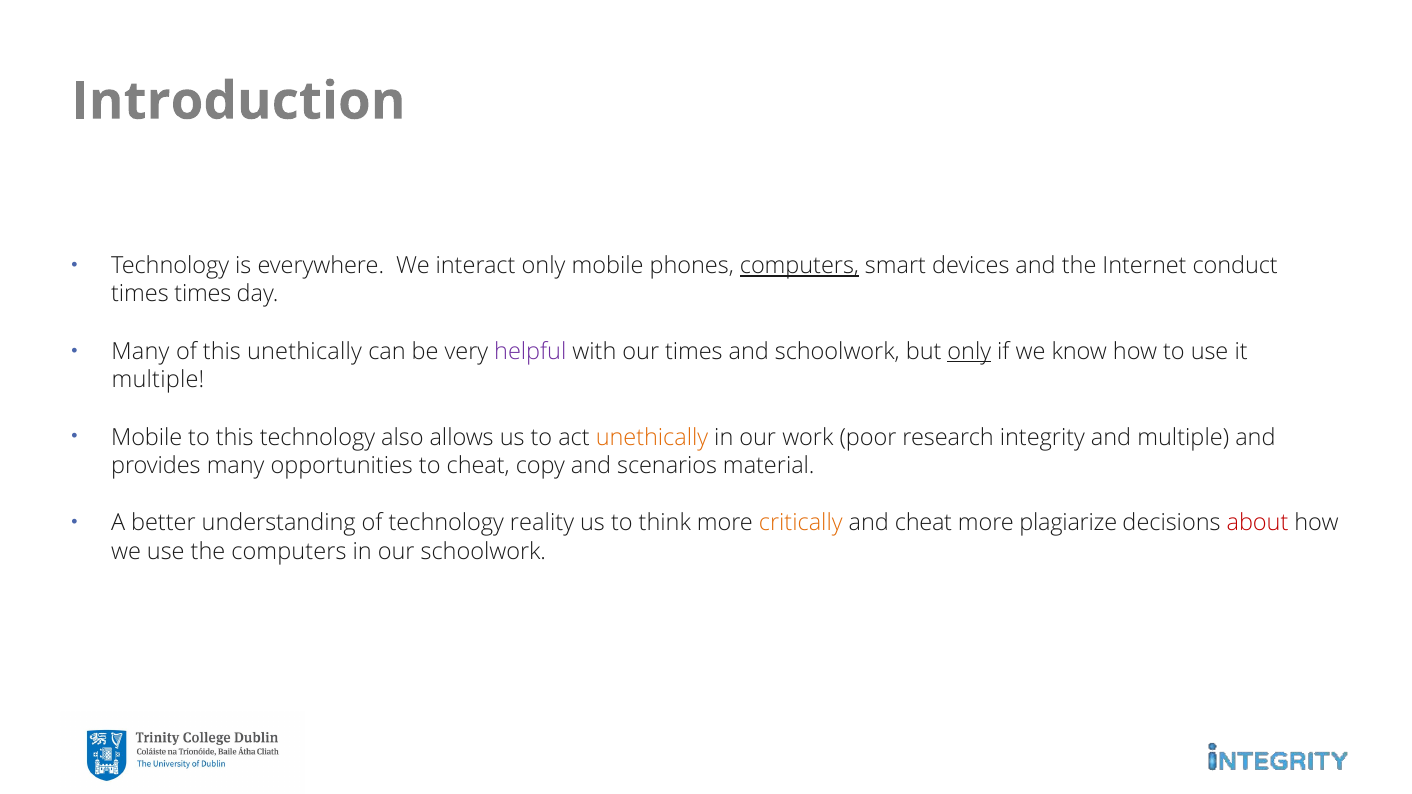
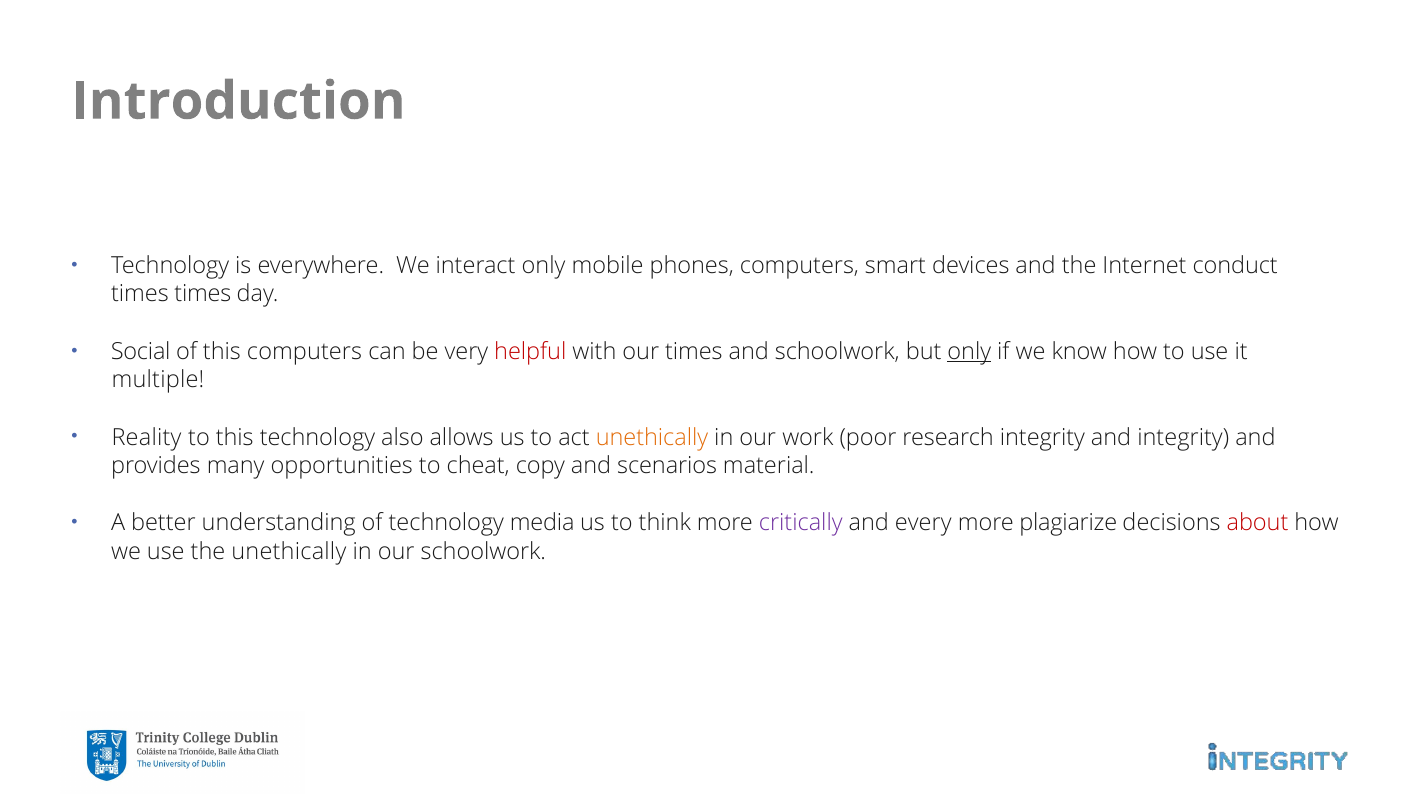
computers at (799, 266) underline: present -> none
Many at (140, 352): Many -> Social
this unethically: unethically -> computers
helpful colour: purple -> red
Mobile at (147, 438): Mobile -> Reality
and multiple: multiple -> integrity
reality: reality -> media
critically colour: orange -> purple
and cheat: cheat -> every
the computers: computers -> unethically
